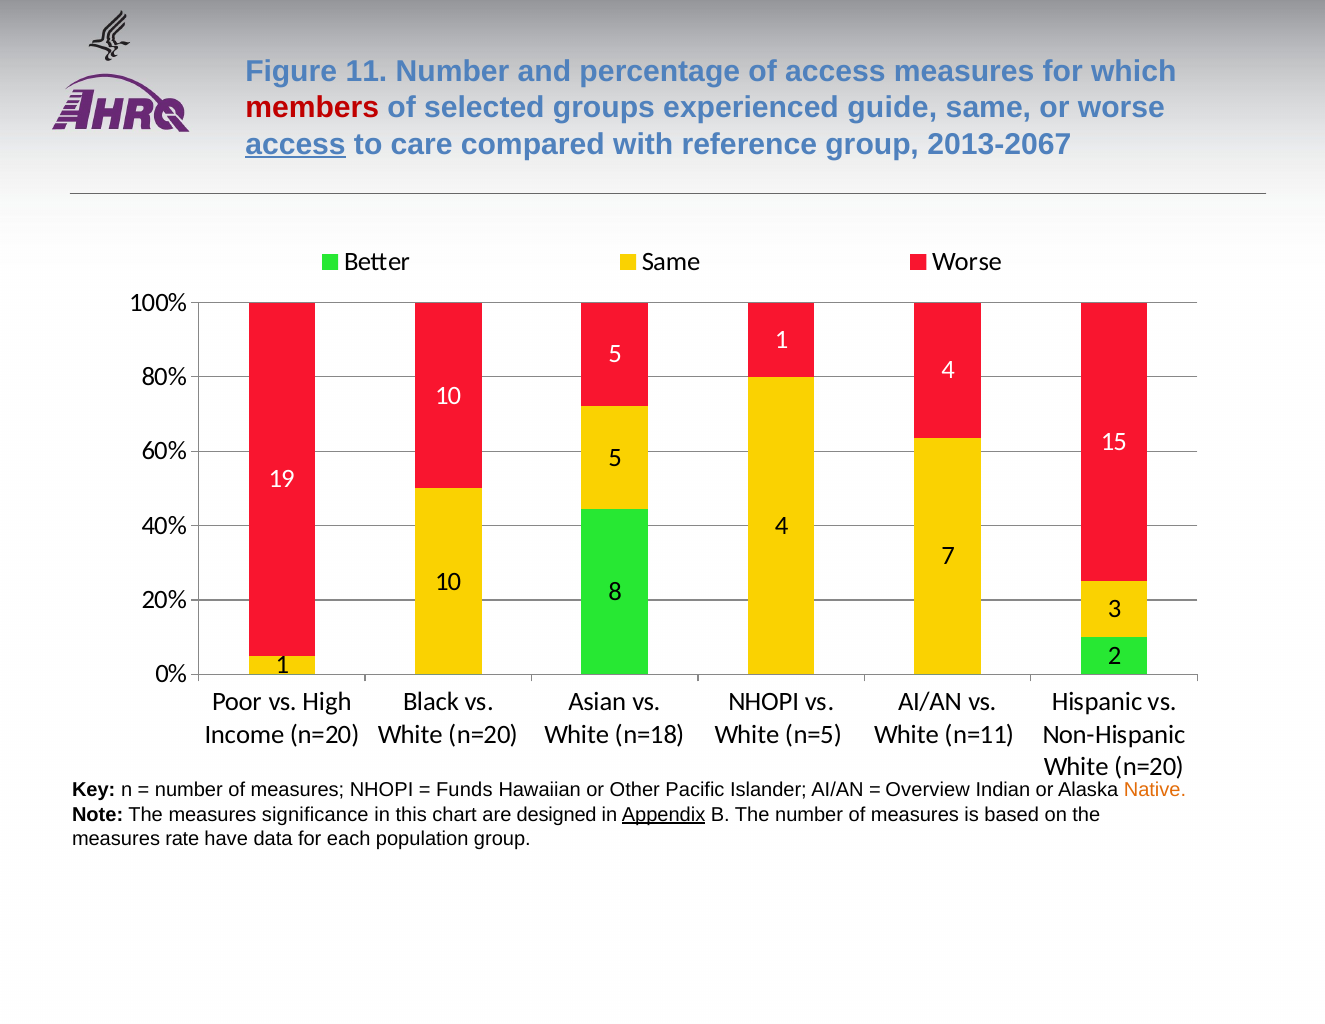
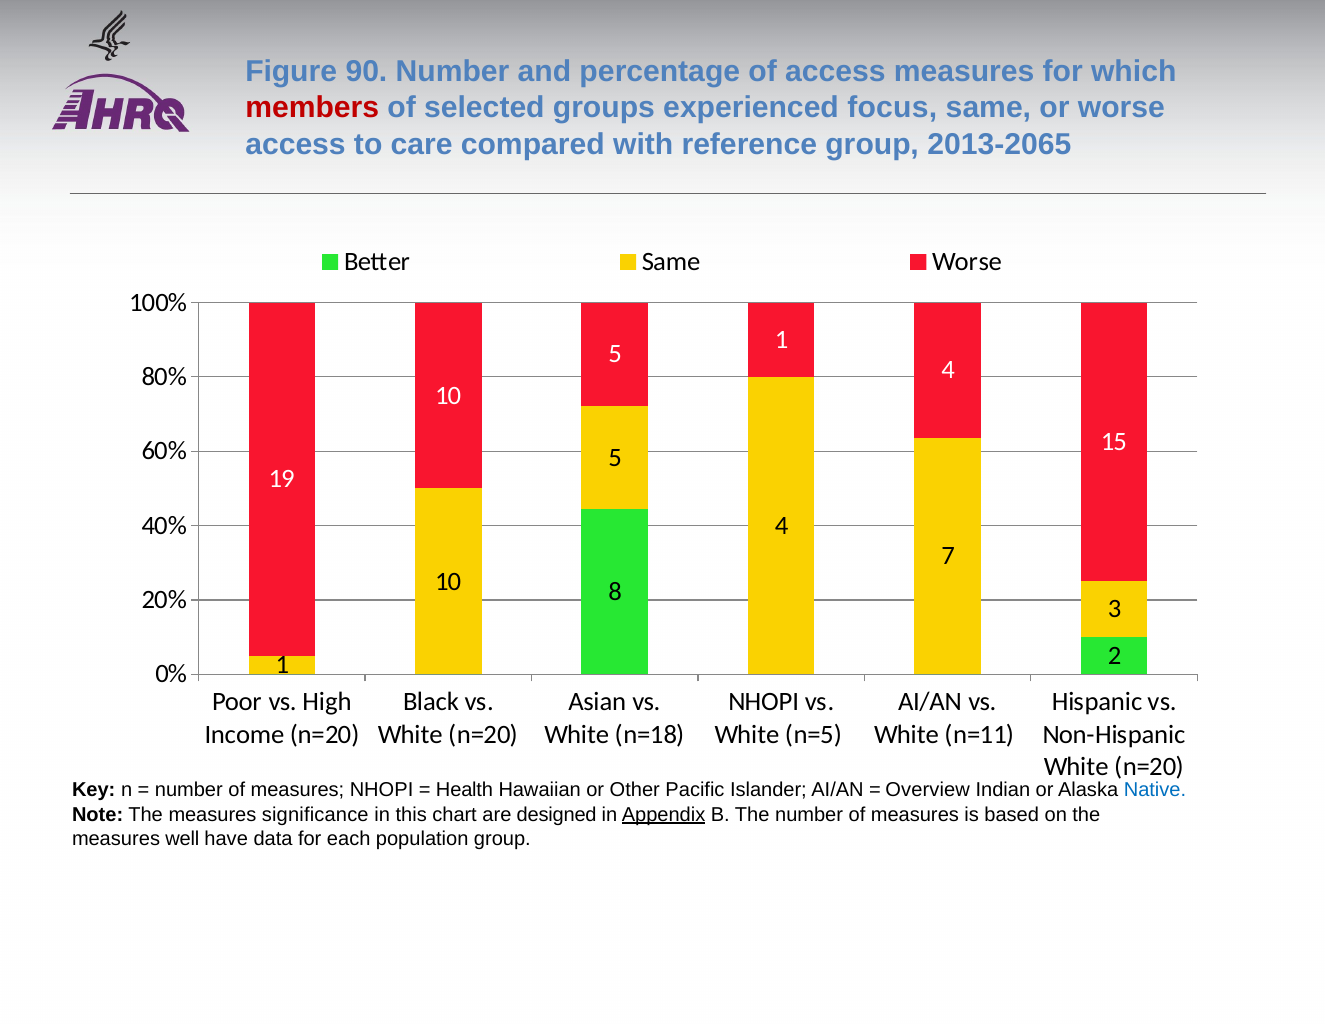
11: 11 -> 90
guide: guide -> focus
access at (296, 144) underline: present -> none
2013-2067: 2013-2067 -> 2013-2065
Funds: Funds -> Health
Native colour: orange -> blue
rate: rate -> well
